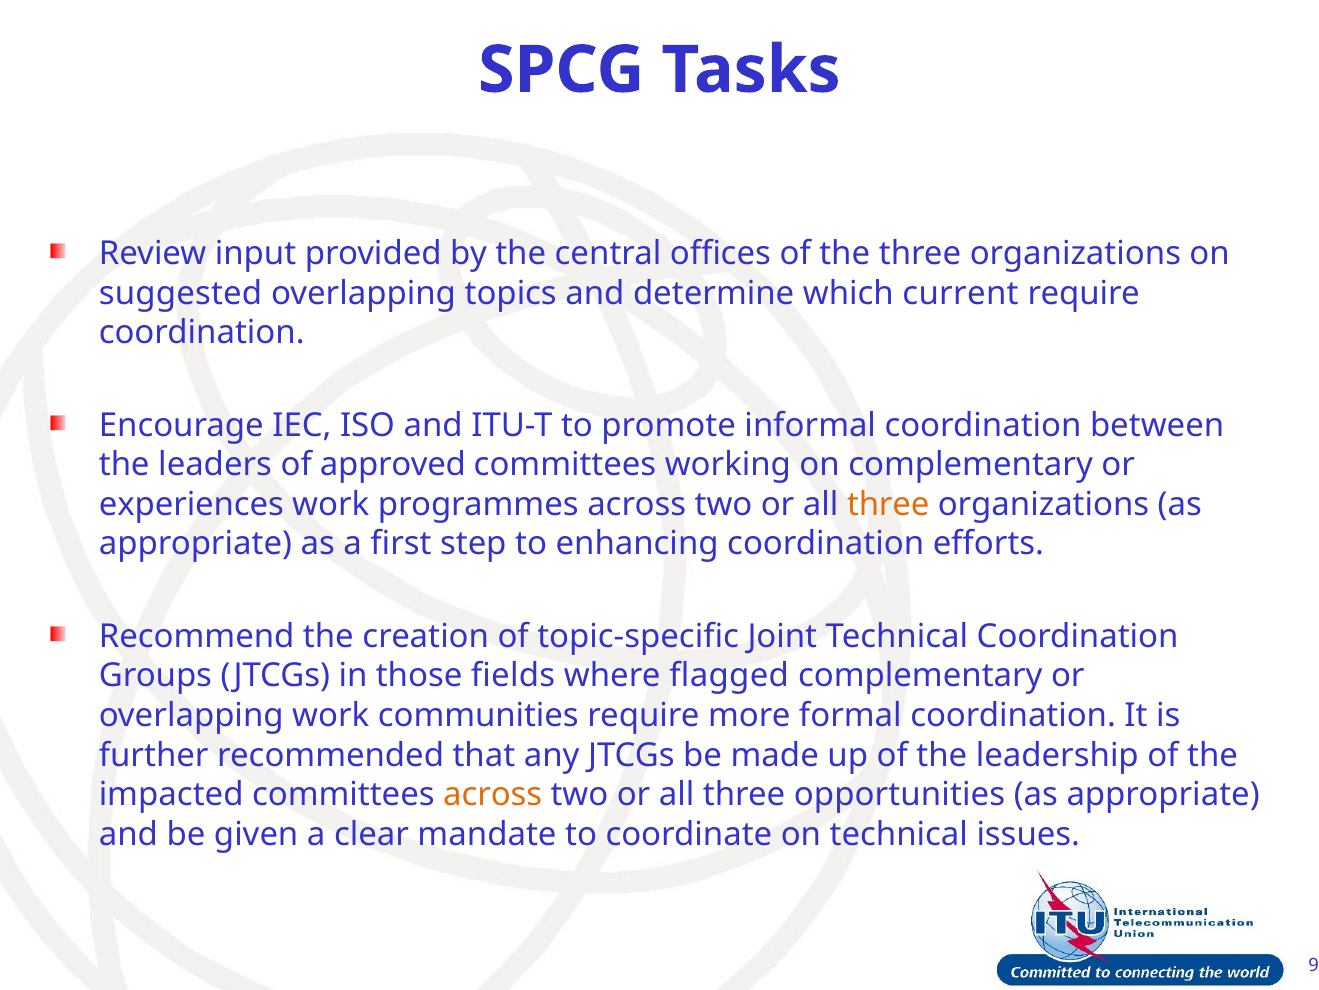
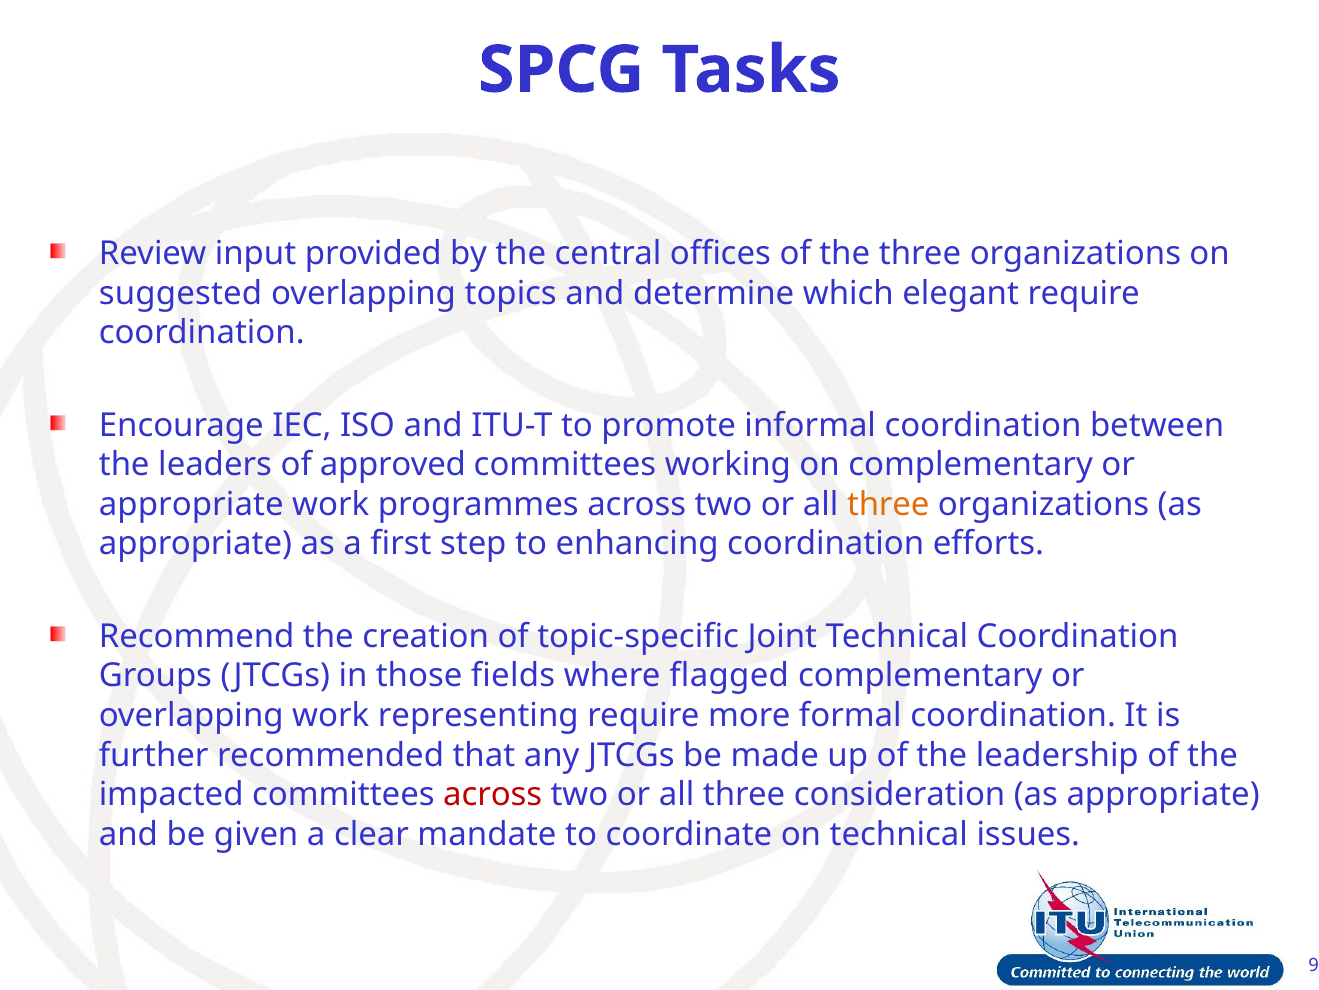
current: current -> elegant
experiences at (191, 504): experiences -> appropriate
communities: communities -> representing
across at (493, 794) colour: orange -> red
opportunities: opportunities -> consideration
